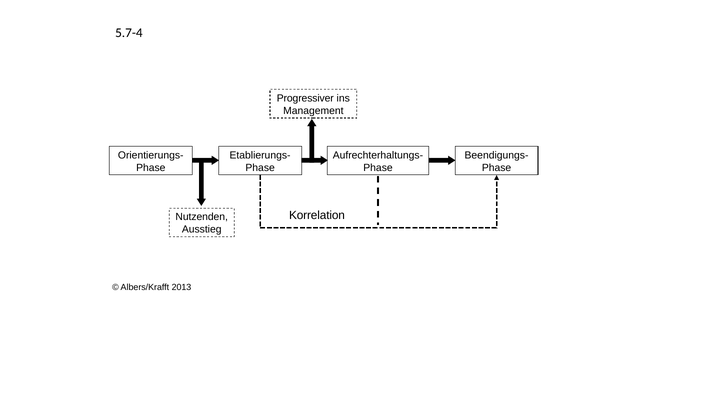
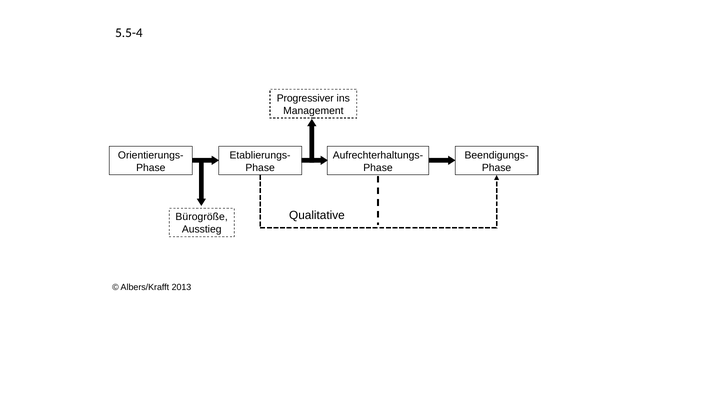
5.7-4: 5.7-4 -> 5.5-4
Korrelation: Korrelation -> Qualitative
Nutzenden: Nutzenden -> Bürogröße
